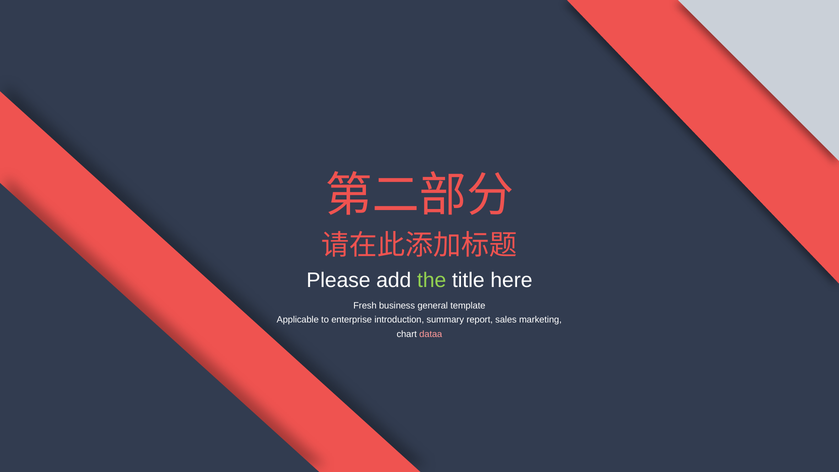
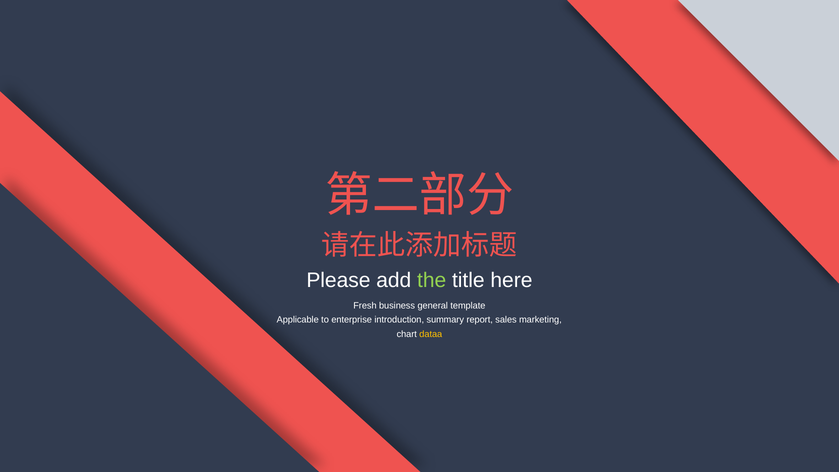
dataa colour: pink -> yellow
